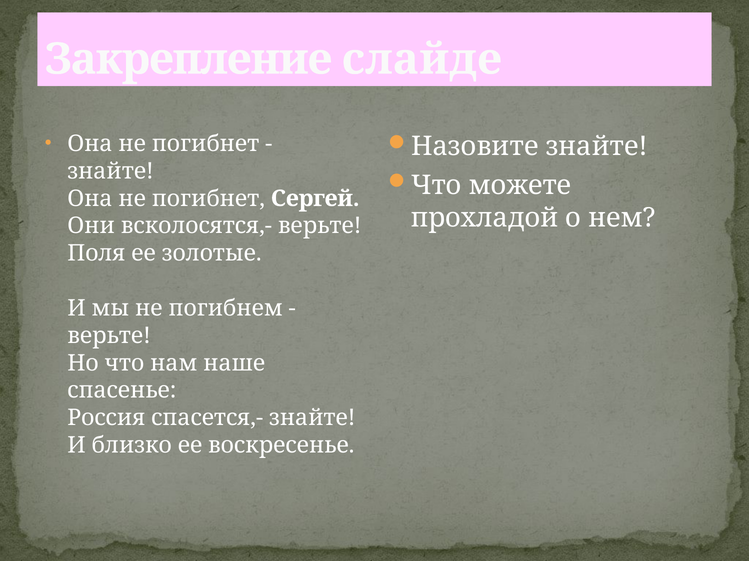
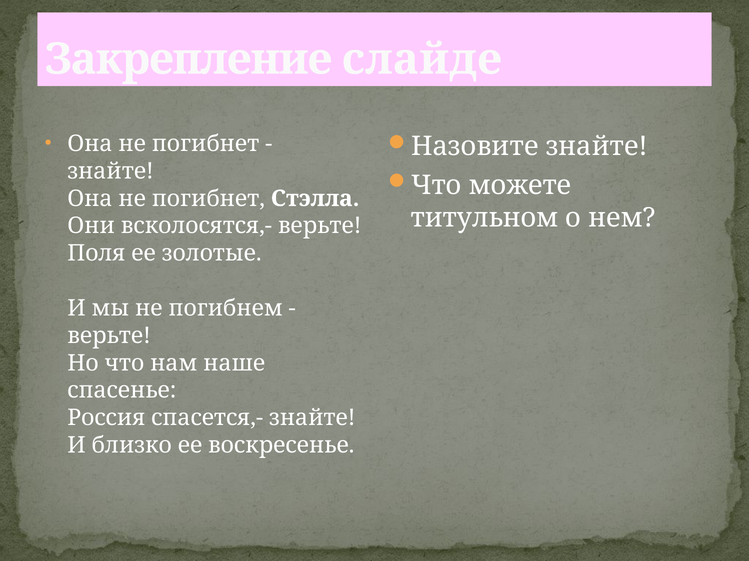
Сергей: Сергей -> Стэлла
прохладой: прохладой -> титульном
